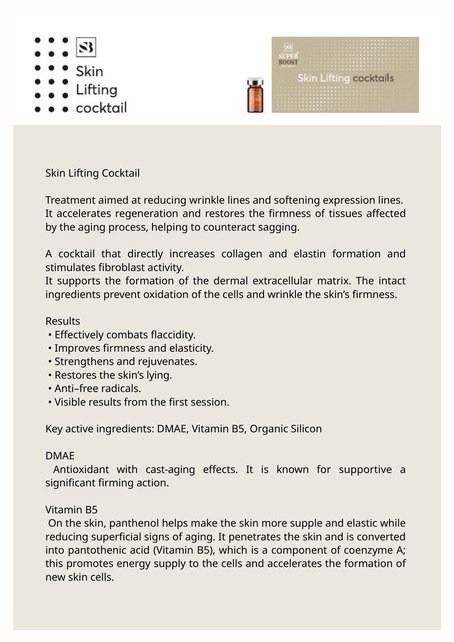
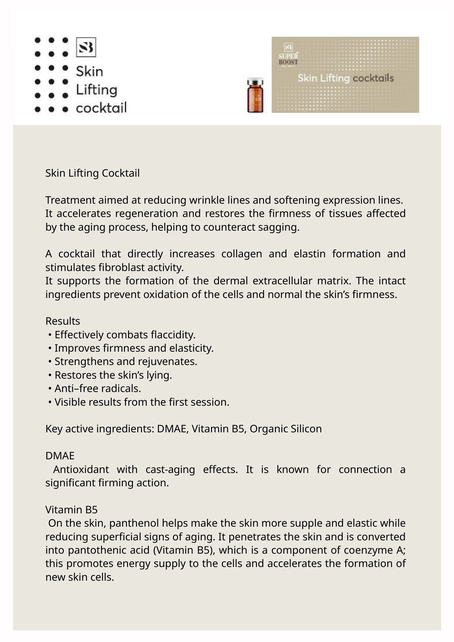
and wrinkle: wrinkle -> normal
supportive: supportive -> connection
